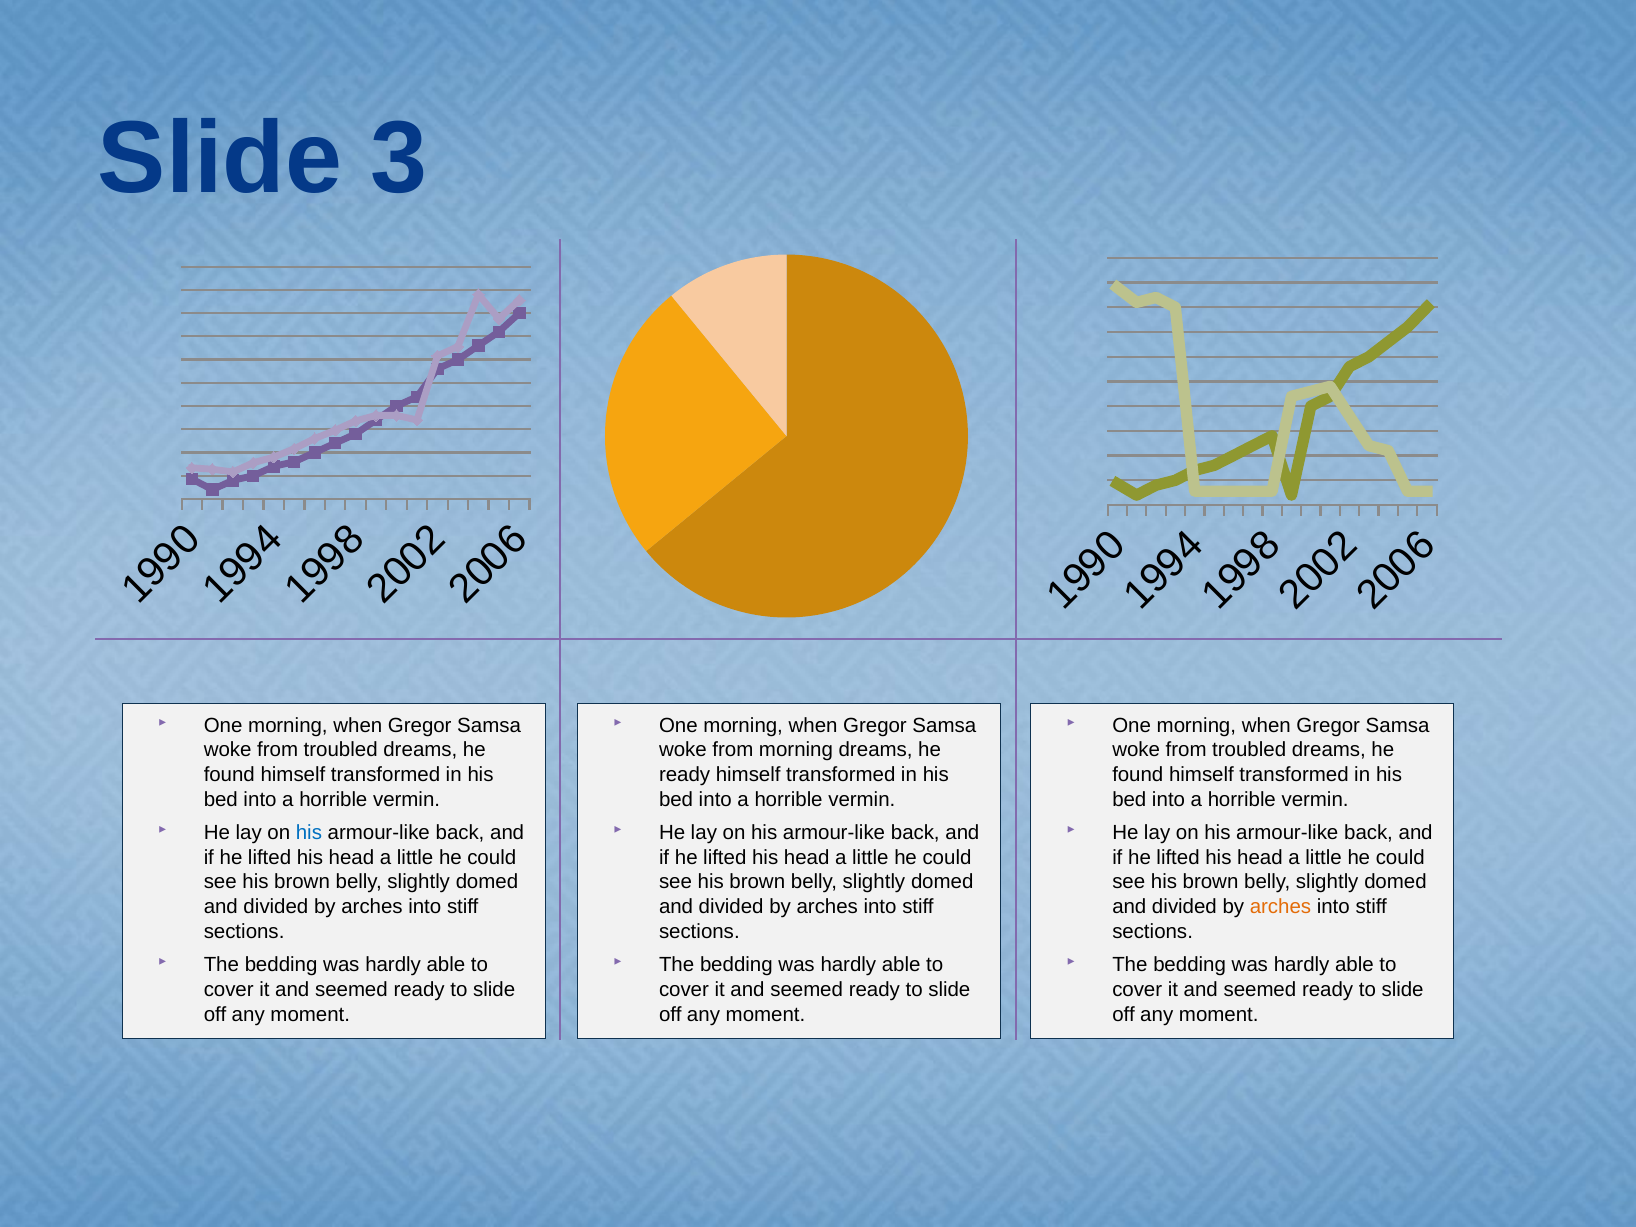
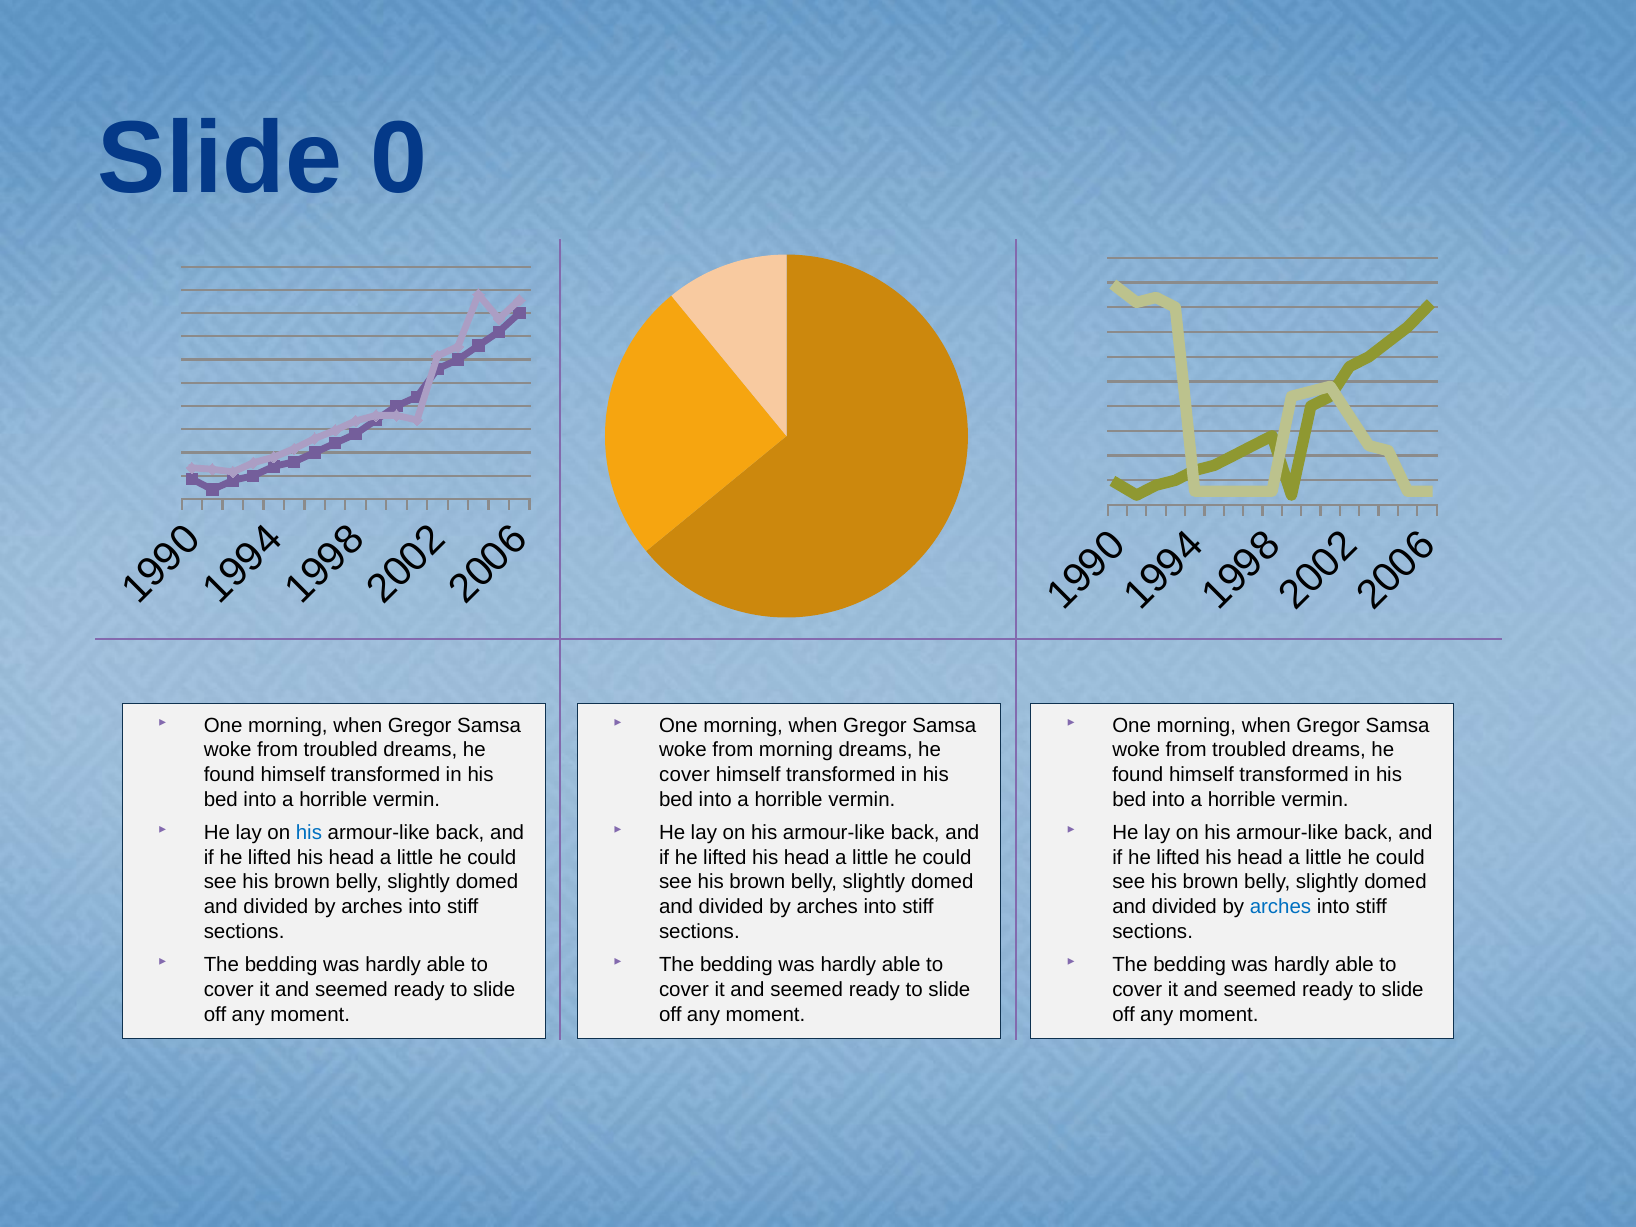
Slide 3: 3 -> 0
ready at (685, 775): ready -> cover
arches at (1281, 907) colour: orange -> blue
